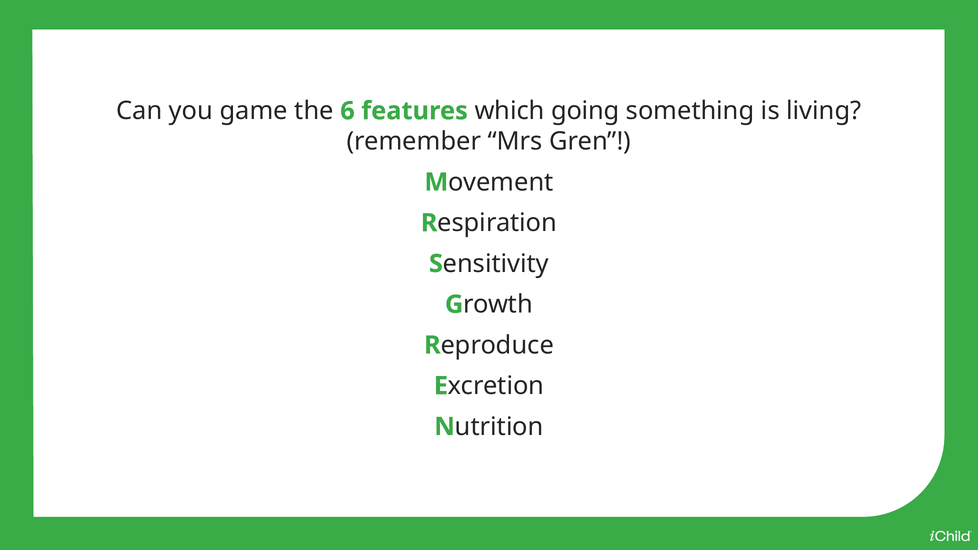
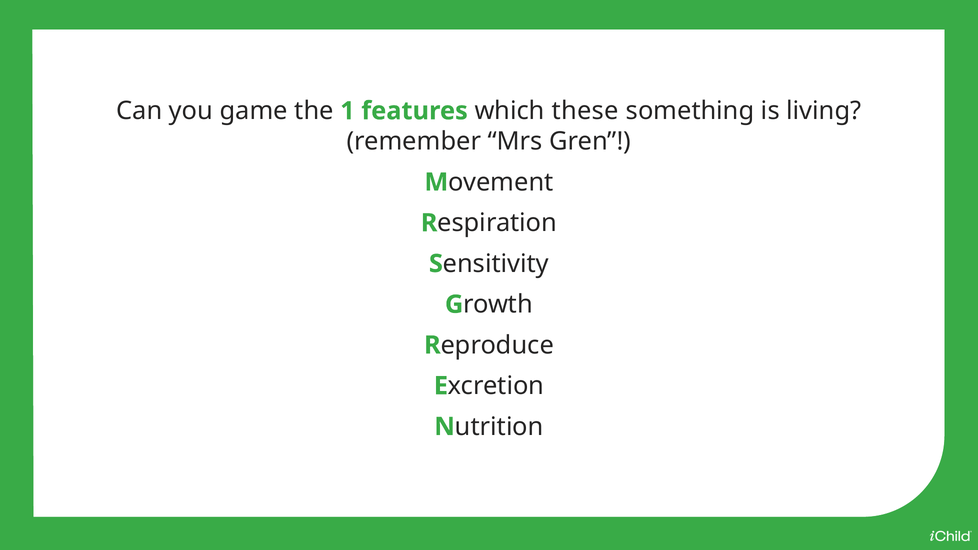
6: 6 -> 1
going: going -> these
